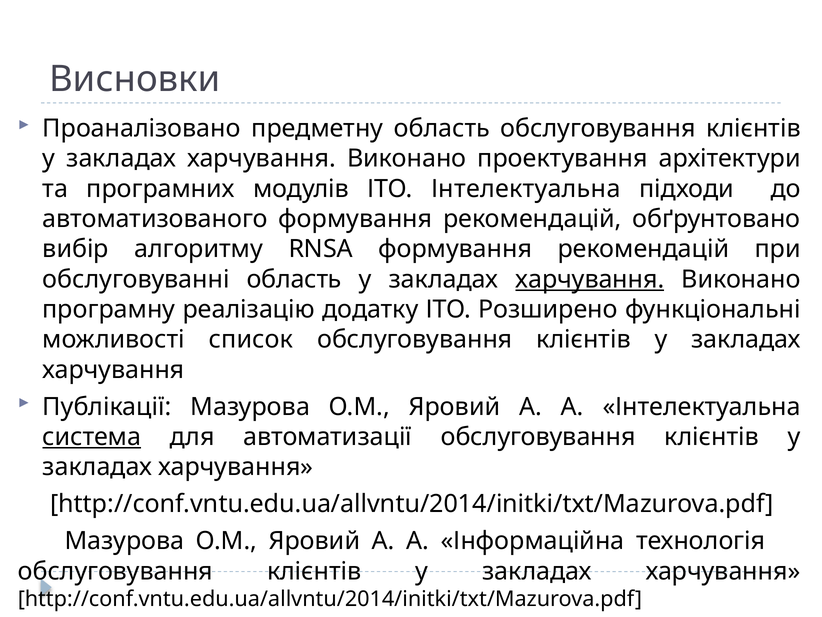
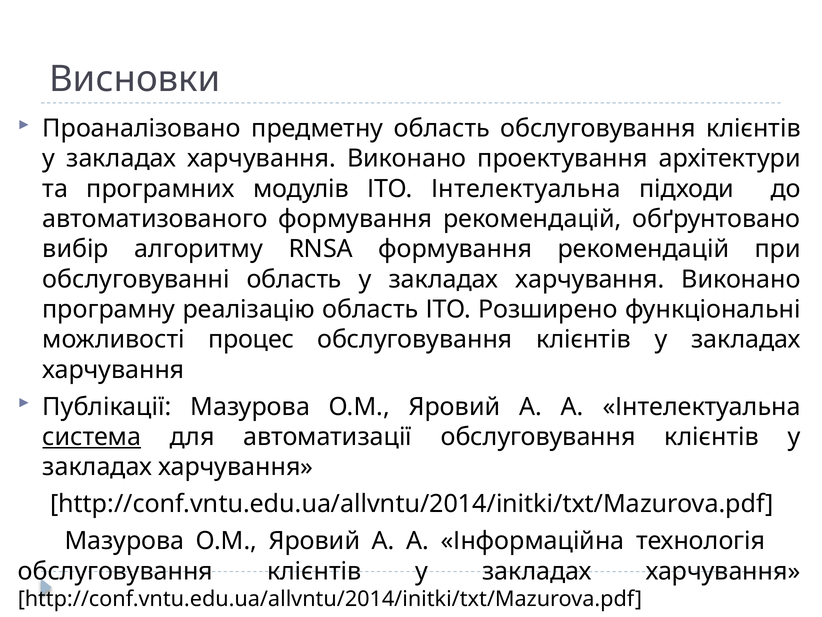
харчування at (590, 279) underline: present -> none
реалізацію додатку: додатку -> область
список: список -> процес
